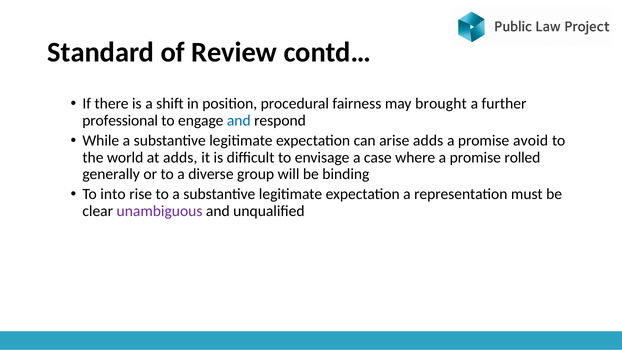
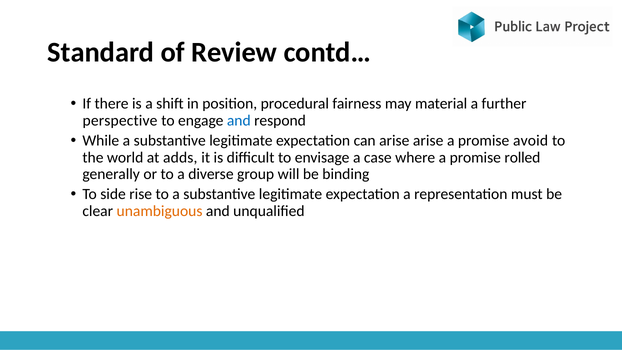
brought: brought -> material
professional: professional -> perspective
arise adds: adds -> arise
into: into -> side
unambiguous colour: purple -> orange
